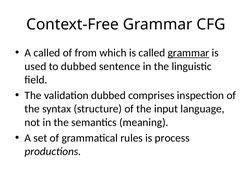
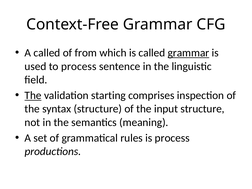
to dubbed: dubbed -> process
The at (33, 95) underline: none -> present
validation dubbed: dubbed -> starting
input language: language -> structure
